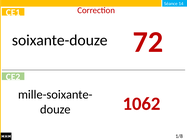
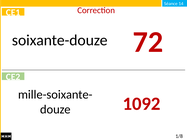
1062: 1062 -> 1092
